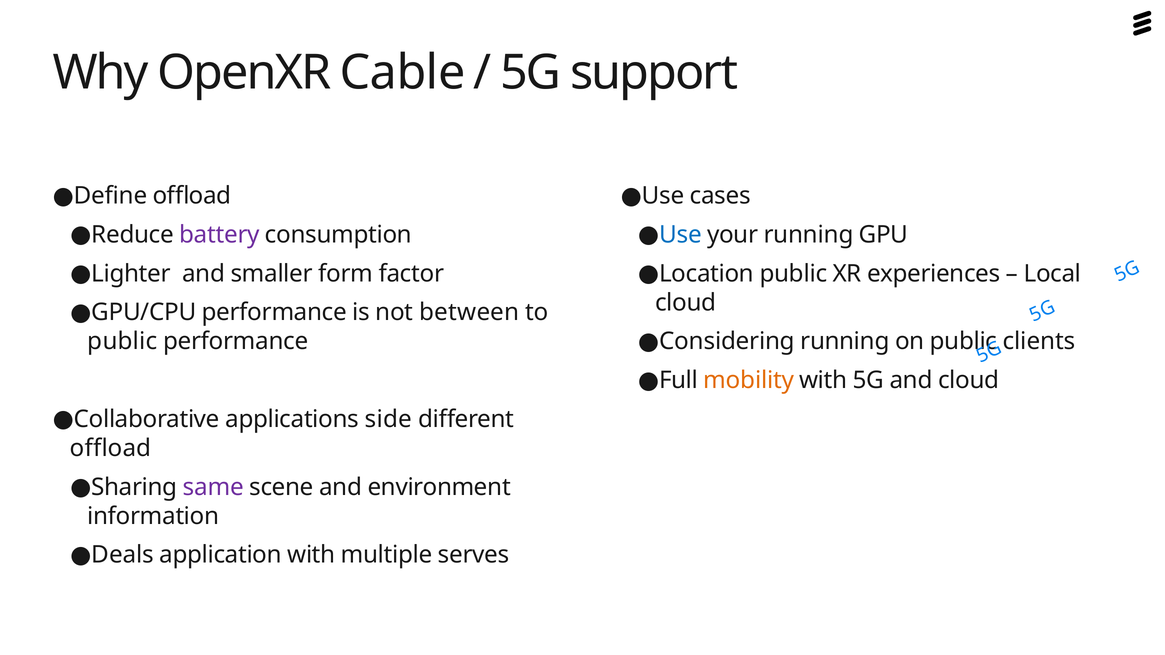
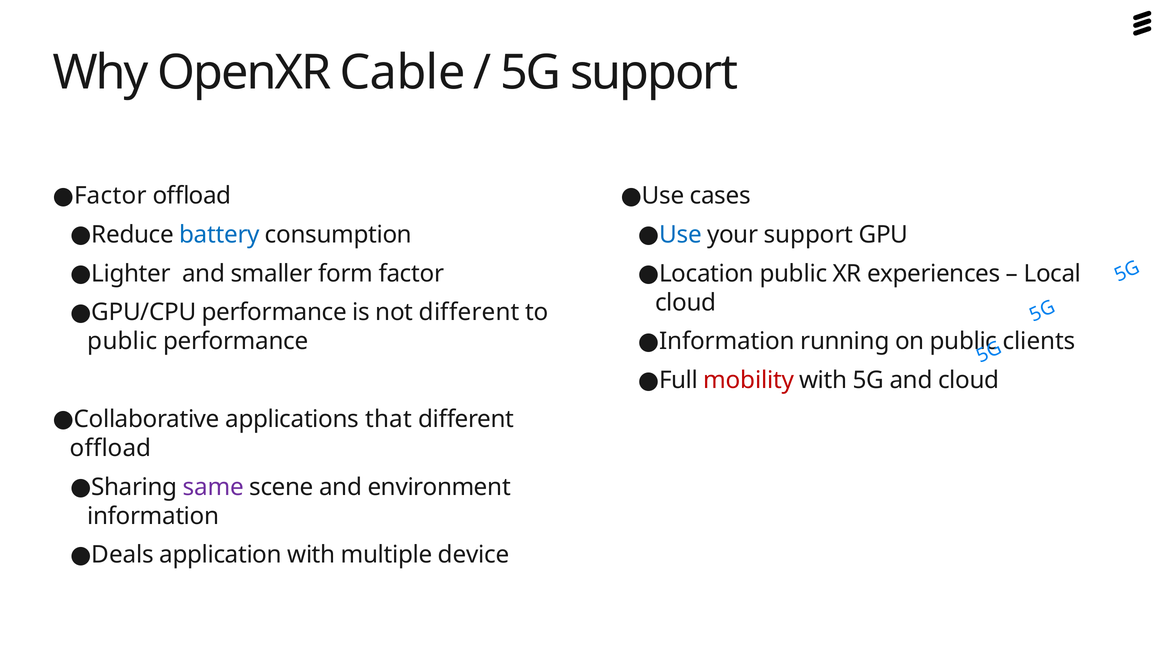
Define at (111, 196): Define -> Factor
battery colour: purple -> blue
your running: running -> support
not between: between -> different
Considering at (727, 342): Considering -> Information
mobility colour: orange -> red
side: side -> that
serves: serves -> device
